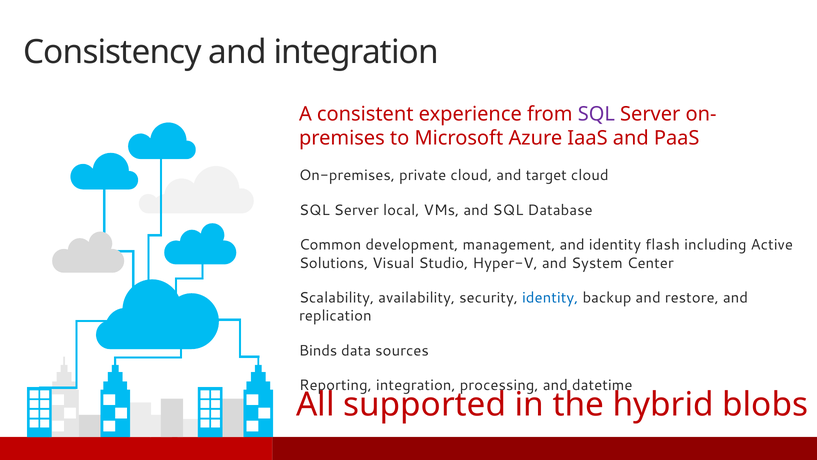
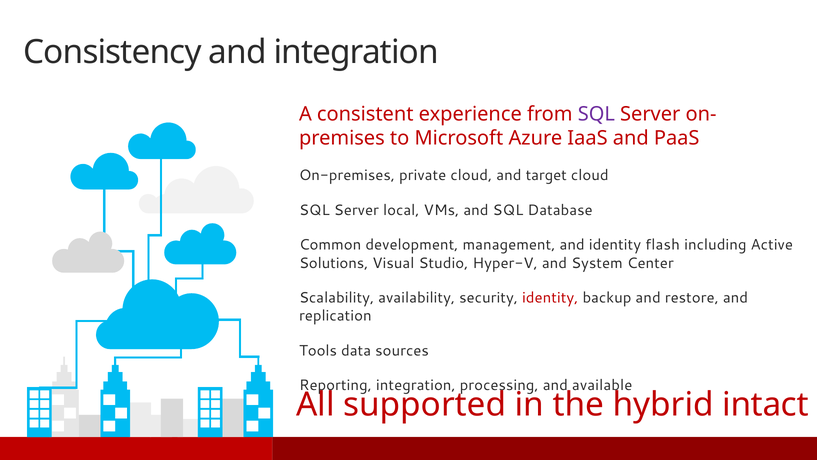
identity at (550, 297) colour: blue -> red
Binds: Binds -> Tools
datetime: datetime -> available
blobs: blobs -> intact
